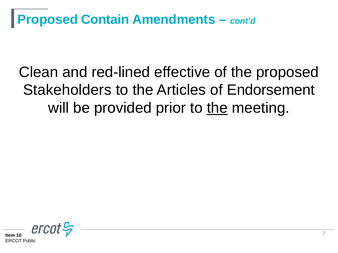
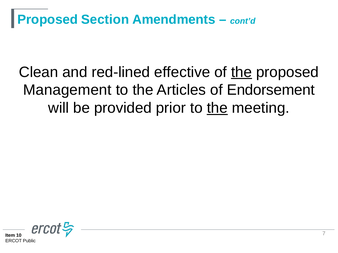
Contain: Contain -> Section
the at (241, 72) underline: none -> present
Stakeholders: Stakeholders -> Management
